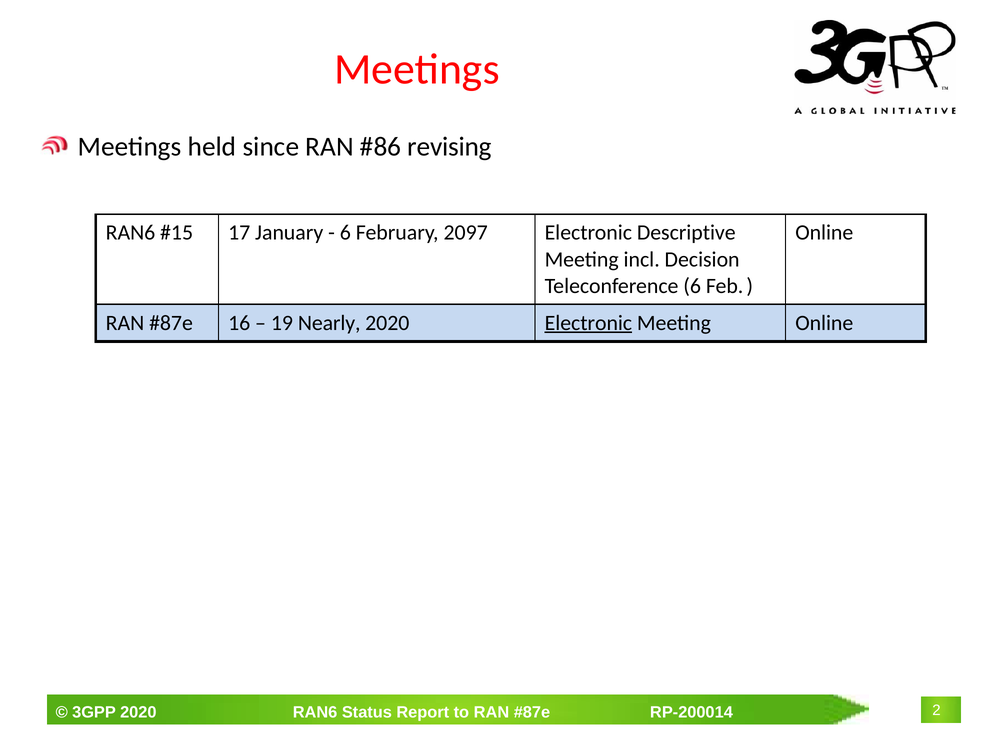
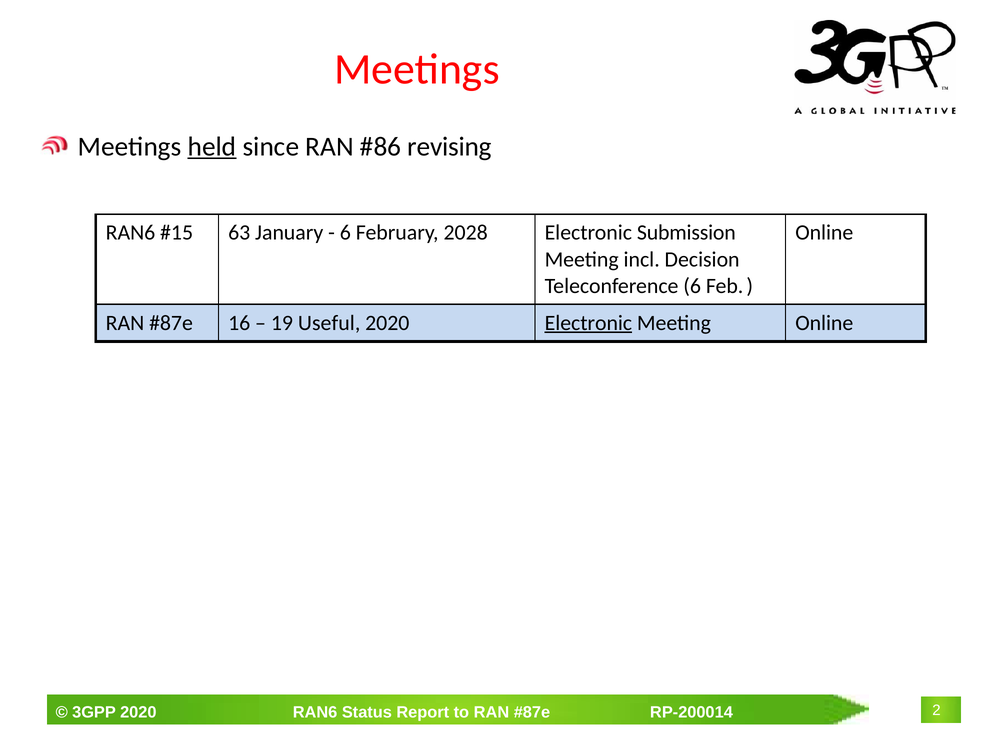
held underline: none -> present
17: 17 -> 63
2097: 2097 -> 2028
Descriptive: Descriptive -> Submission
Nearly: Nearly -> Useful
